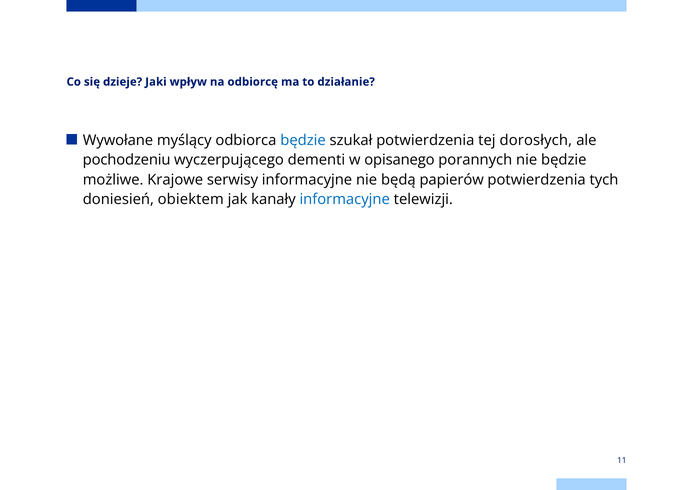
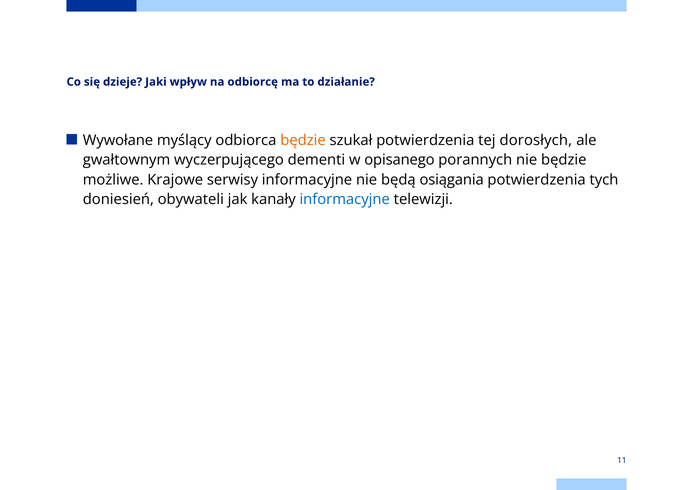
będzie at (303, 140) colour: blue -> orange
pochodzeniu: pochodzeniu -> gwałtownym
papierów: papierów -> osiągania
obiektem: obiektem -> obywateli
